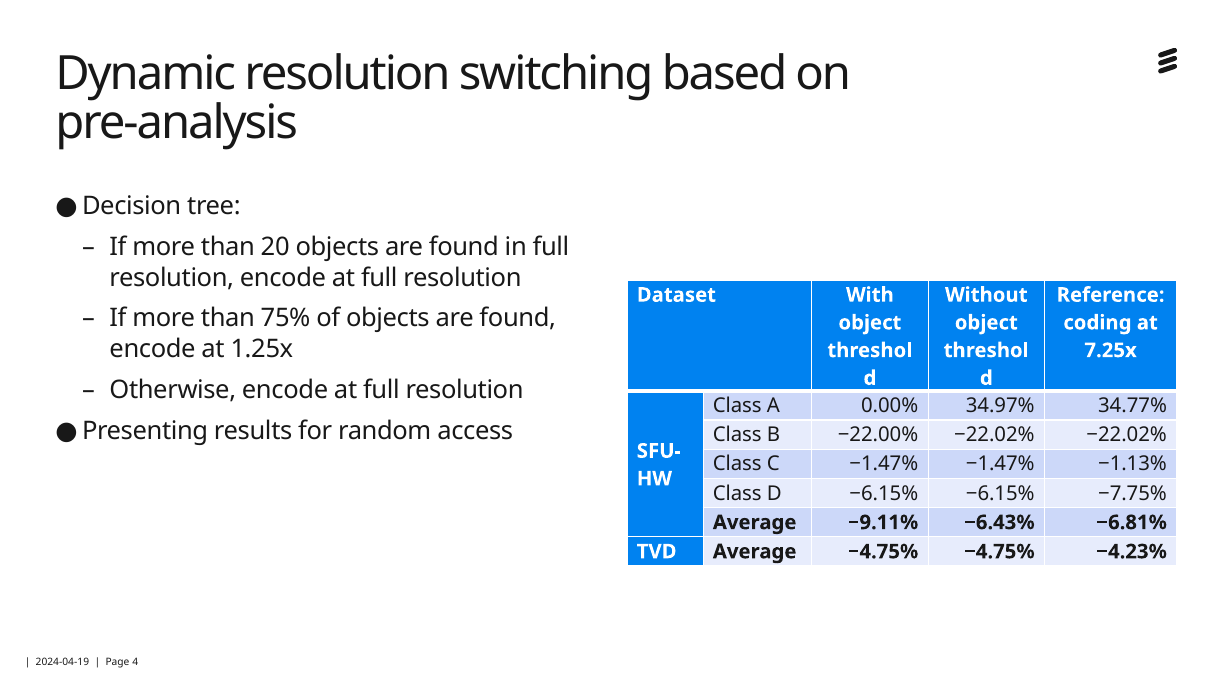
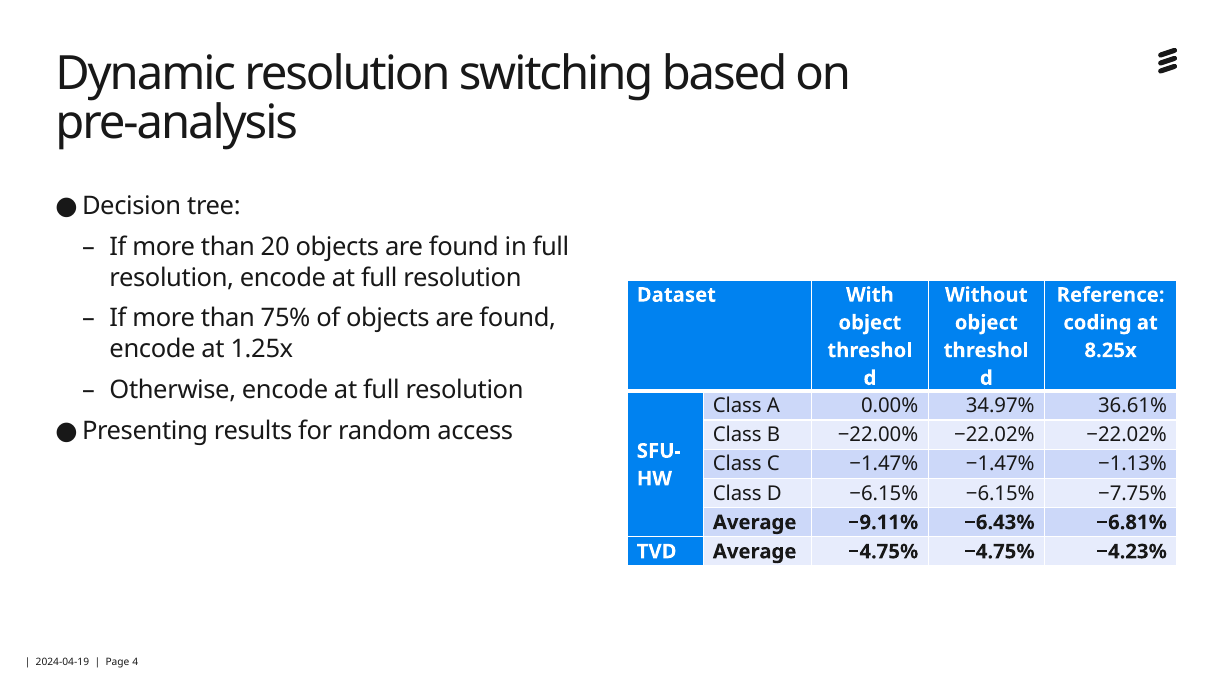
7.25x: 7.25x -> 8.25x
34.77%: 34.77% -> 36.61%
